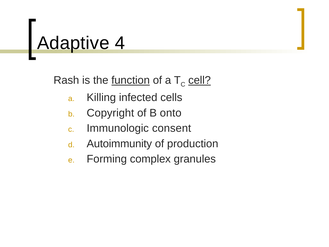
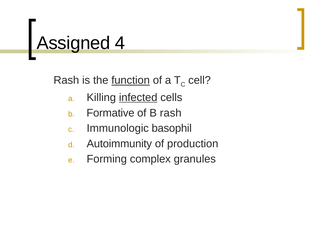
Adaptive: Adaptive -> Assigned
cell underline: present -> none
infected underline: none -> present
Copyright: Copyright -> Formative
B onto: onto -> rash
consent: consent -> basophil
